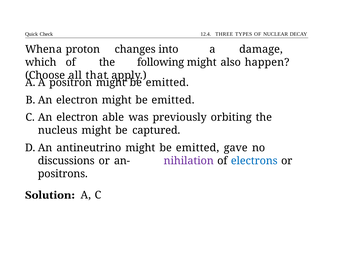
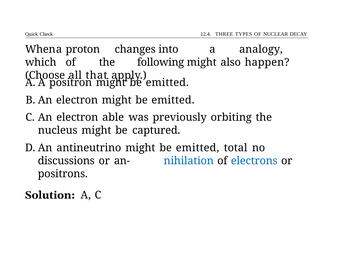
damage: damage -> analogy
gave: gave -> total
nihilation colour: purple -> blue
